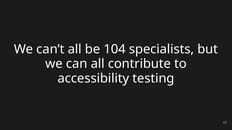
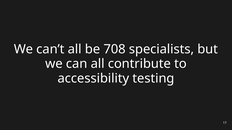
104: 104 -> 708
